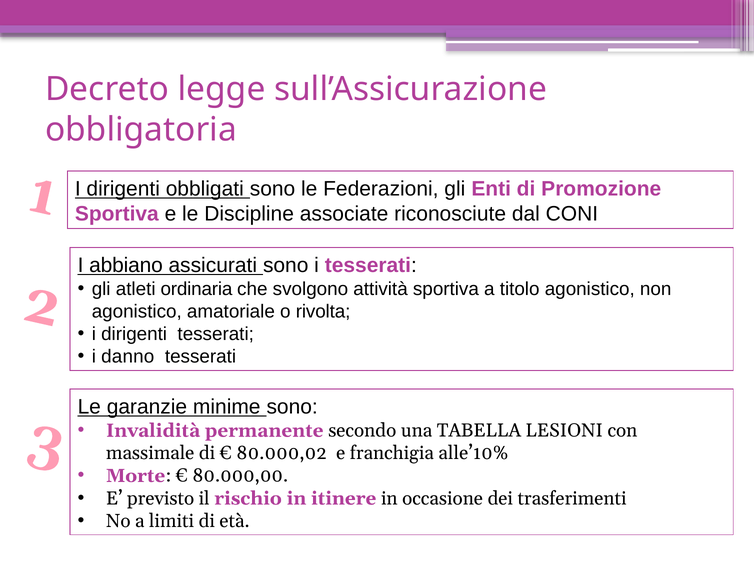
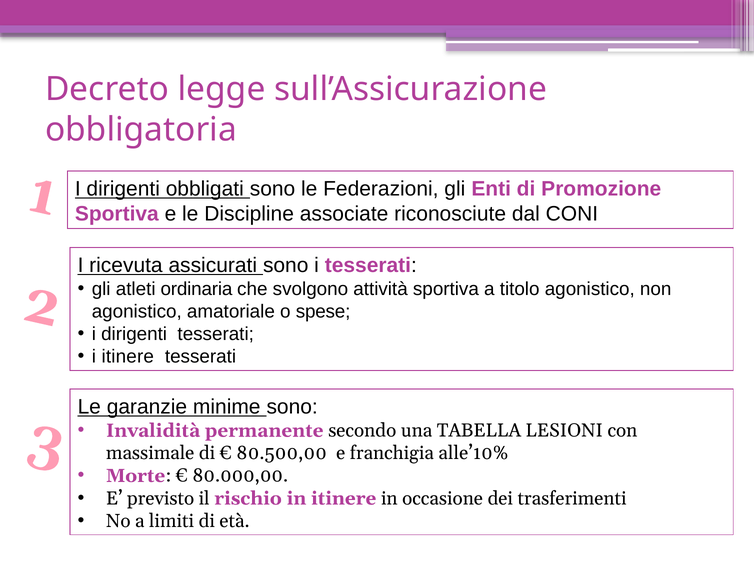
abbiano: abbiano -> ricevuta
rivolta: rivolta -> spese
i danno: danno -> itinere
80.000,02: 80.000,02 -> 80.500,00
